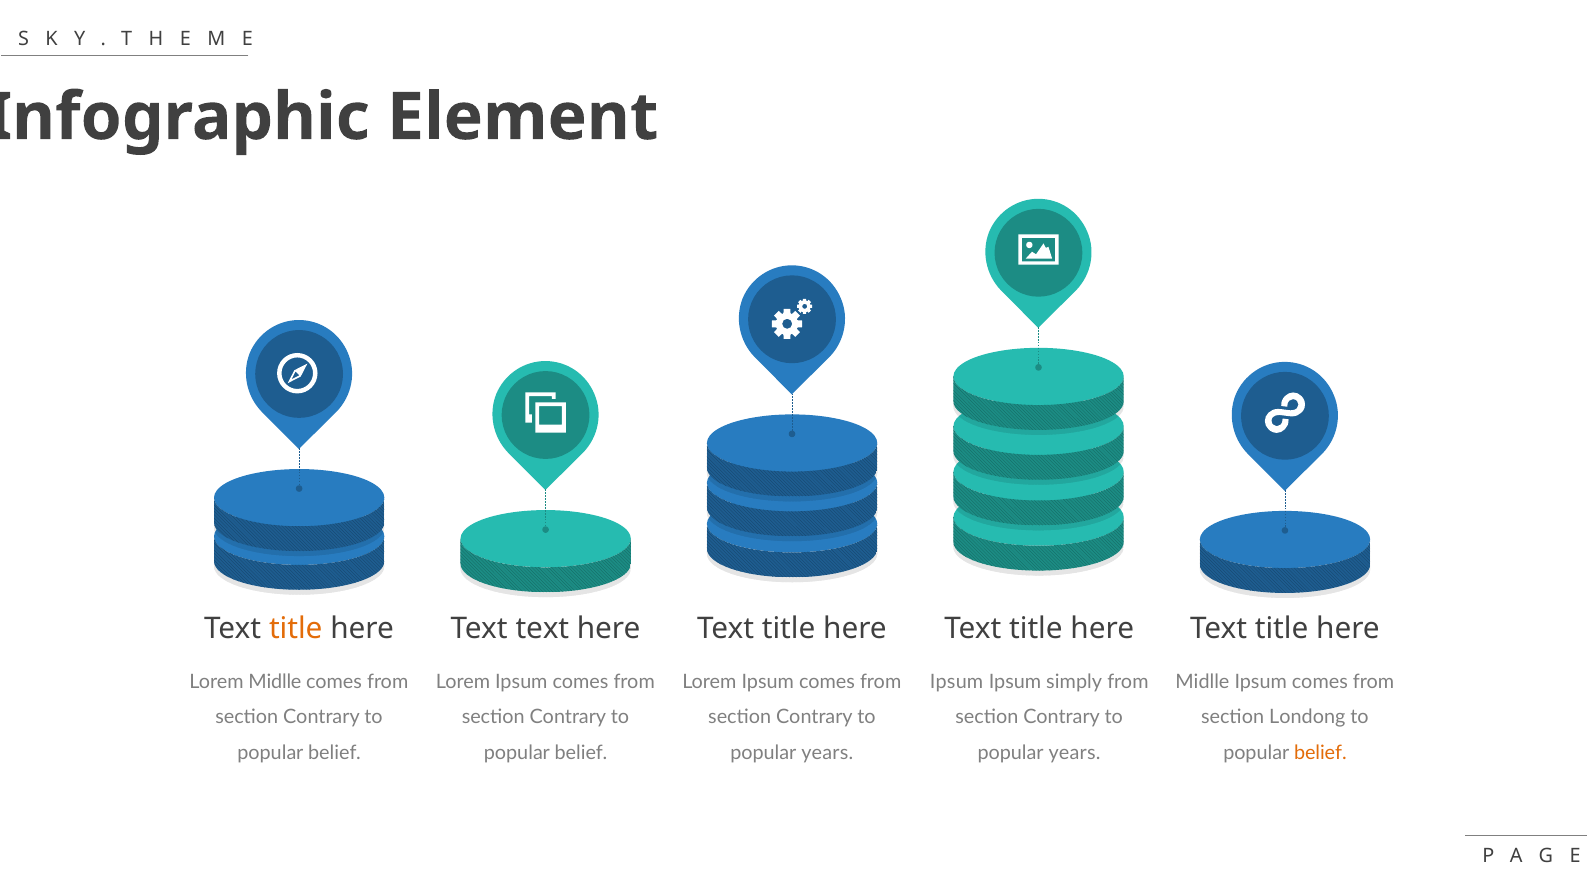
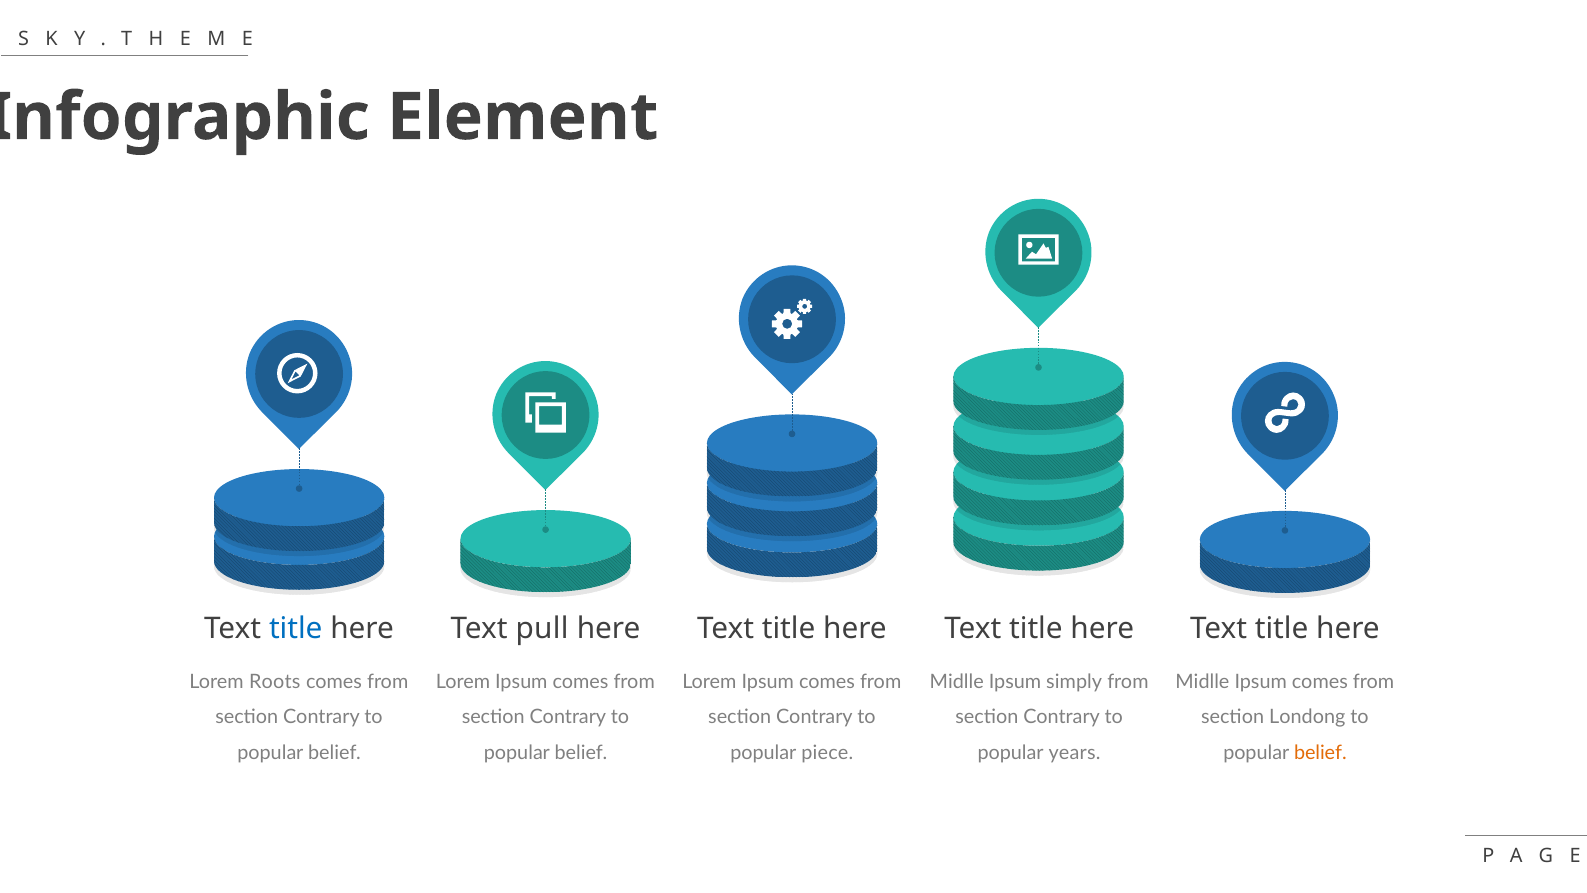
title at (296, 628) colour: orange -> blue
Text text: text -> pull
Lorem Midlle: Midlle -> Roots
Ipsum at (957, 681): Ipsum -> Midlle
years at (827, 753): years -> piece
